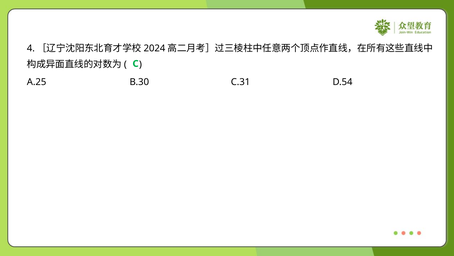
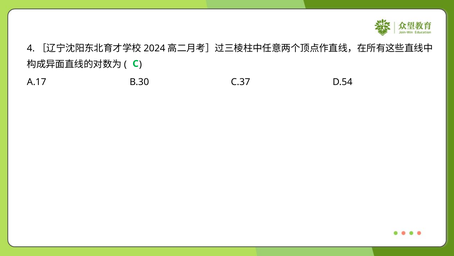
A.25: A.25 -> A.17
C.31: C.31 -> C.37
